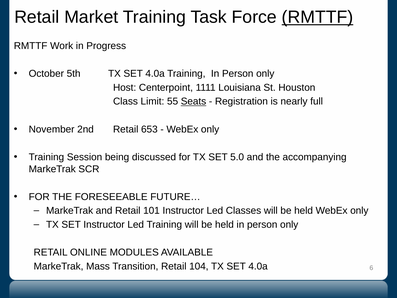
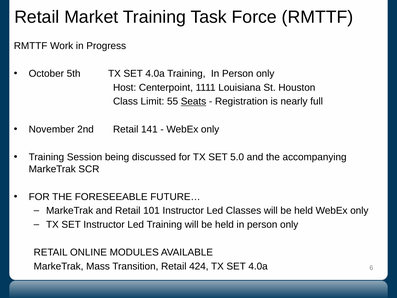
RMTTF at (317, 17) underline: present -> none
653: 653 -> 141
104: 104 -> 424
